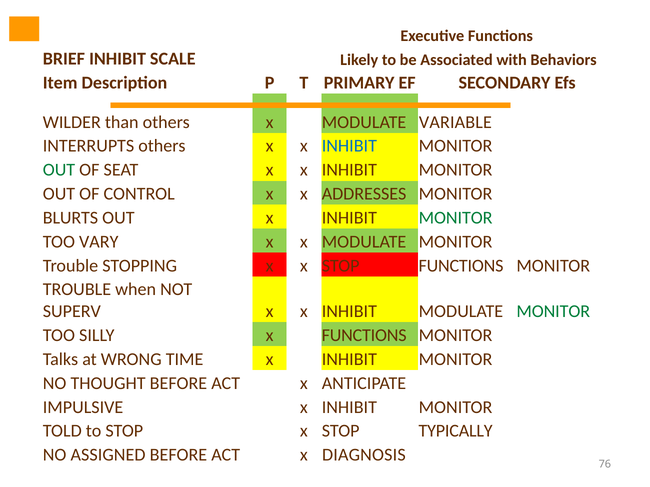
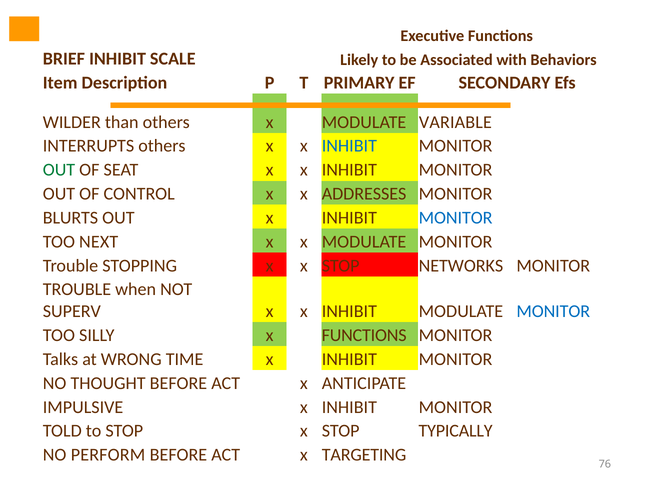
MONITOR at (456, 218) colour: green -> blue
VARY: VARY -> NEXT
STOP FUNCTIONS: FUNCTIONS -> NETWORKS
MONITOR at (553, 312) colour: green -> blue
ASSIGNED: ASSIGNED -> PERFORM
DIAGNOSIS: DIAGNOSIS -> TARGETING
